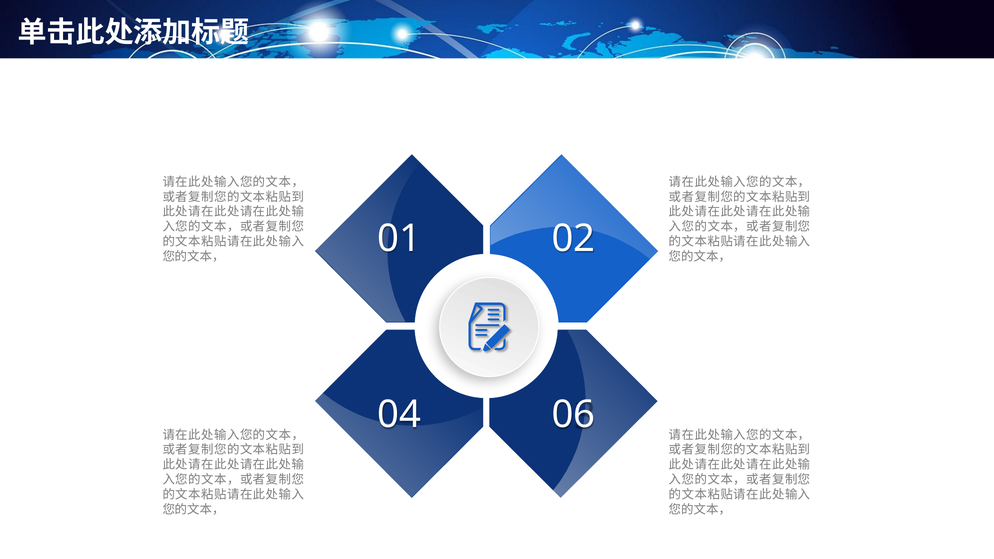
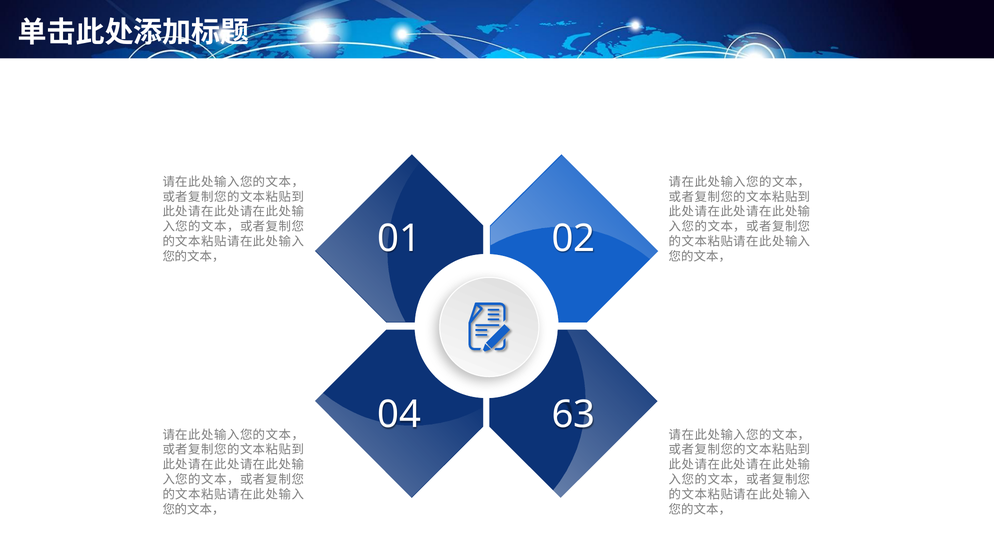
06: 06 -> 63
